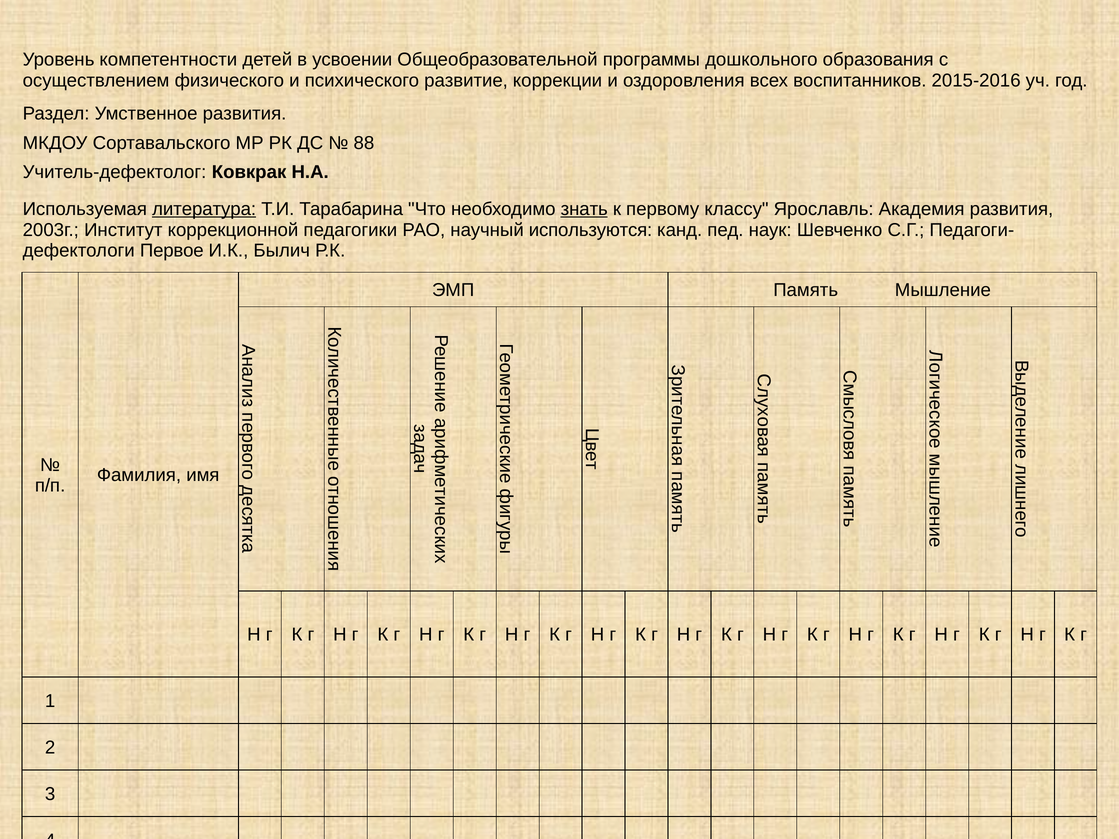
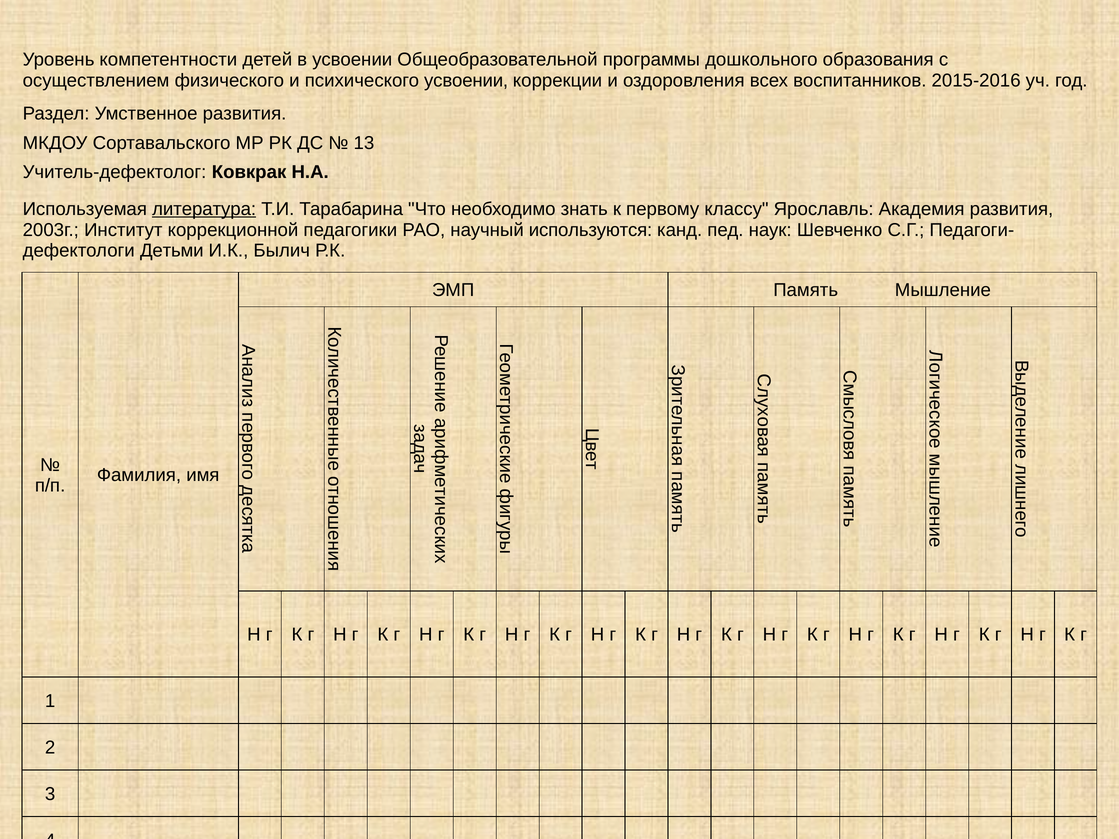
психического развитие: развитие -> усвоении
88: 88 -> 13
знать underline: present -> none
Первое: Первое -> Детьми
